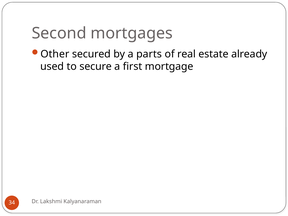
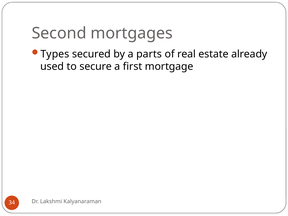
Other: Other -> Types
